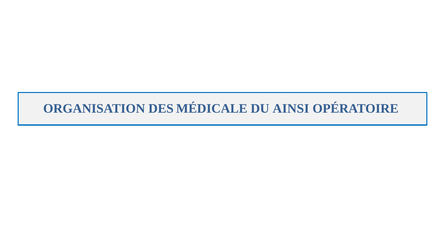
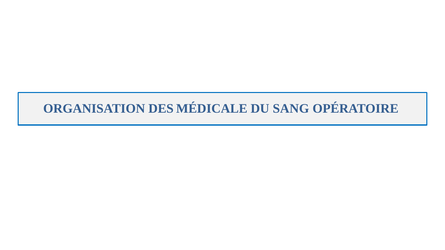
AINSI: AINSI -> SANG
